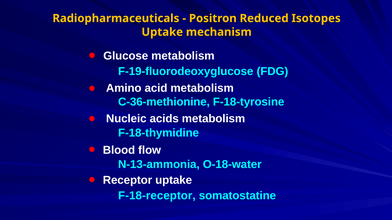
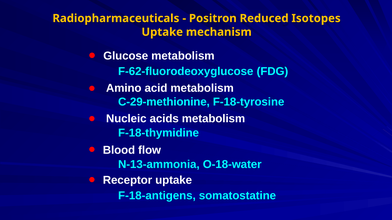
F-19-fluorodeoxyglucose: F-19-fluorodeoxyglucose -> F-62-fluorodeoxyglucose
C-36-methionine: C-36-methionine -> C-29-methionine
F-18-receptor: F-18-receptor -> F-18-antigens
